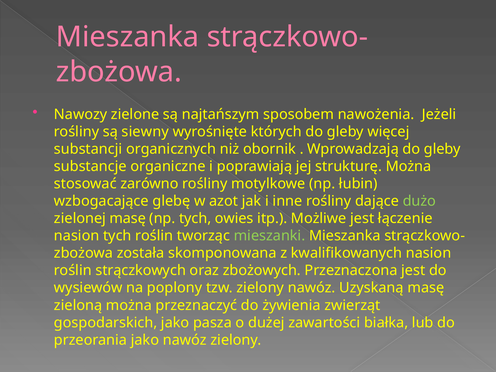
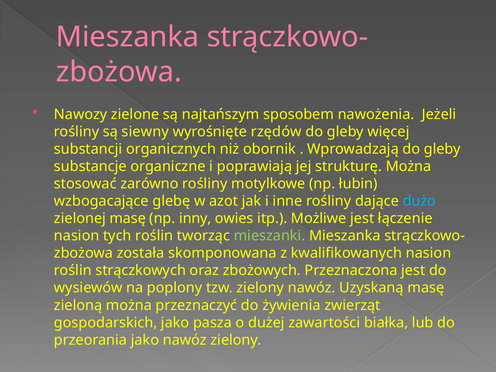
których: których -> rzędów
dużo colour: light green -> light blue
np tych: tych -> inny
